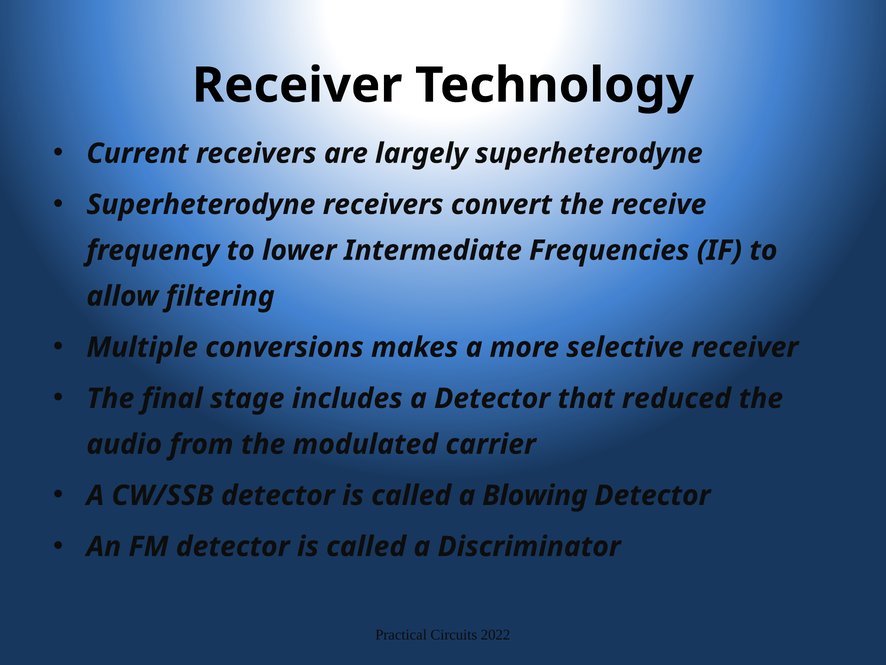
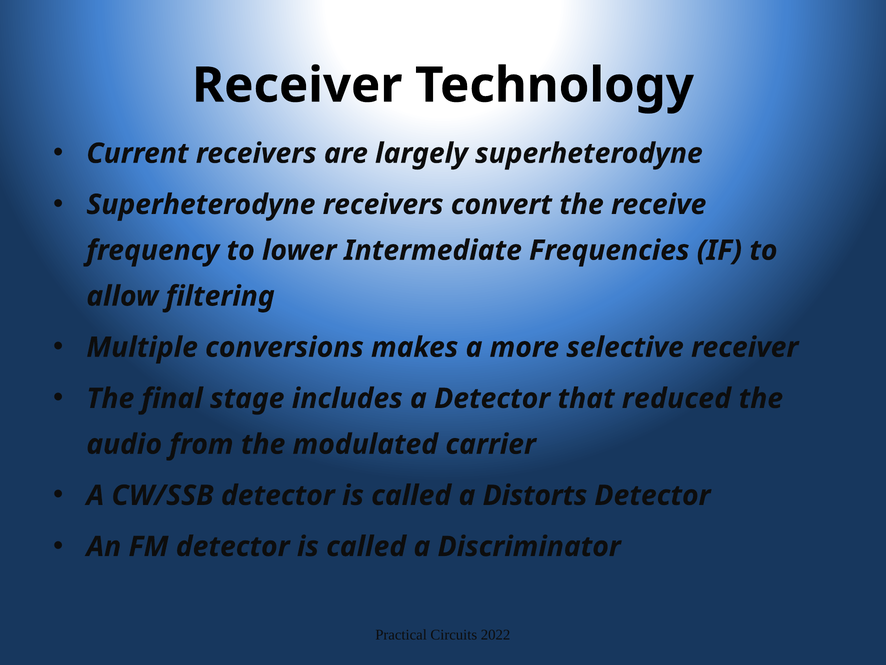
Blowing: Blowing -> Distorts
